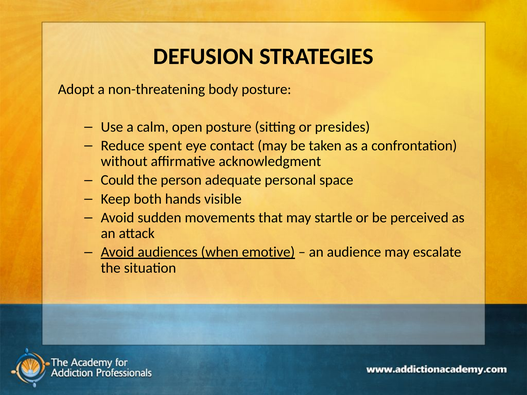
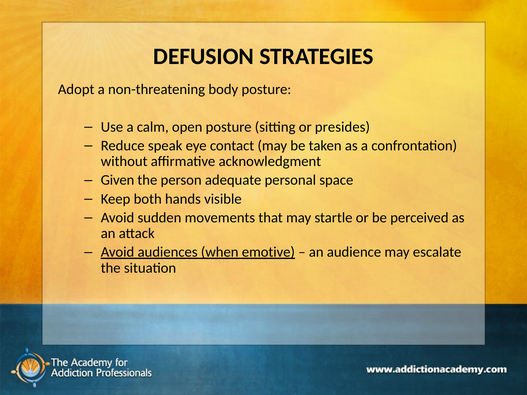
spent: spent -> speak
Could: Could -> Given
